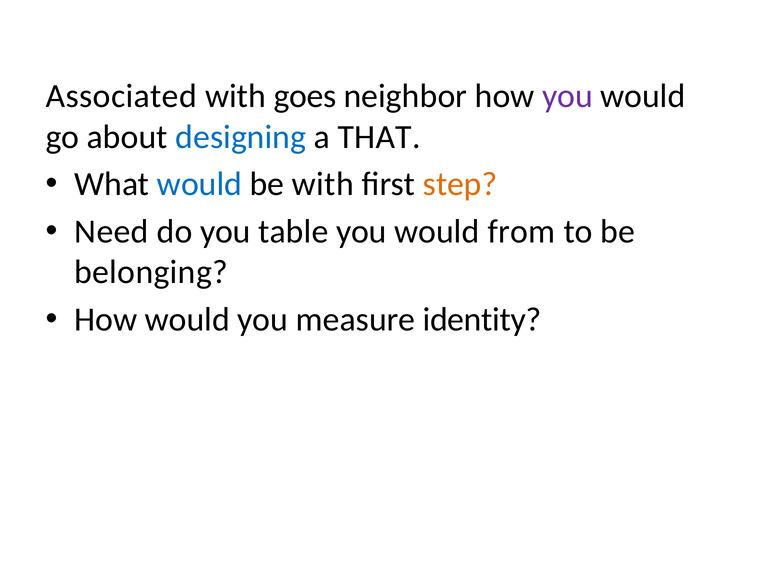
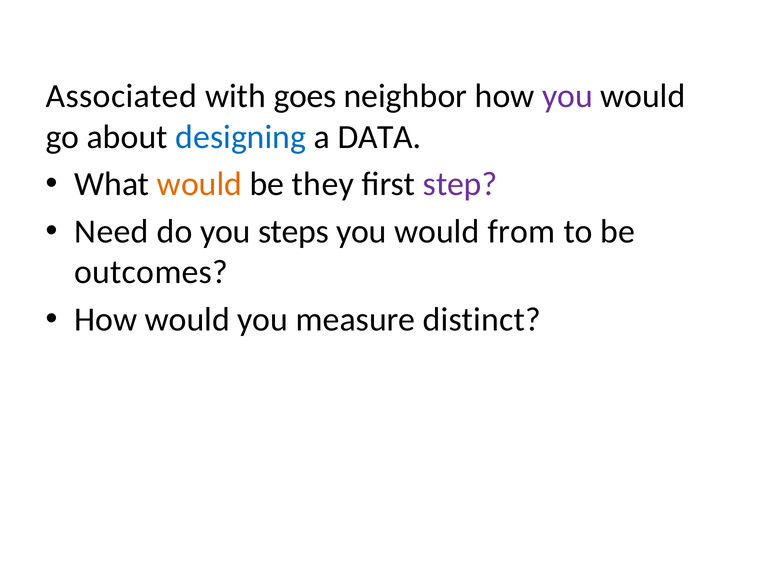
THAT: THAT -> DATA
would at (199, 184) colour: blue -> orange
be with: with -> they
step colour: orange -> purple
table: table -> steps
belonging: belonging -> outcomes
identity: identity -> distinct
